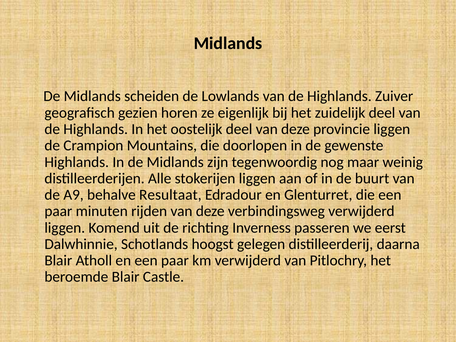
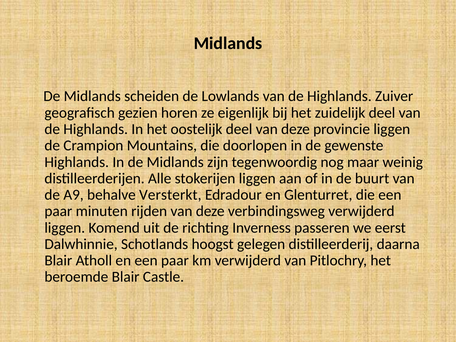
Resultaat: Resultaat -> Versterkt
